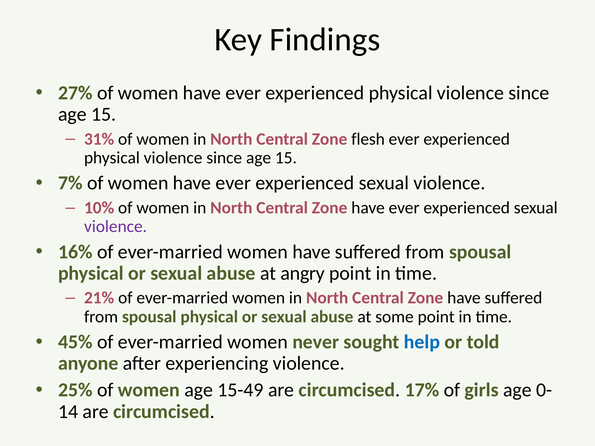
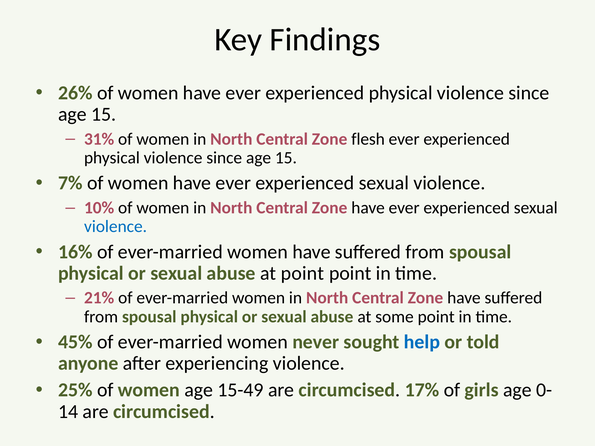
27%: 27% -> 26%
violence at (116, 227) colour: purple -> blue
at angry: angry -> point
